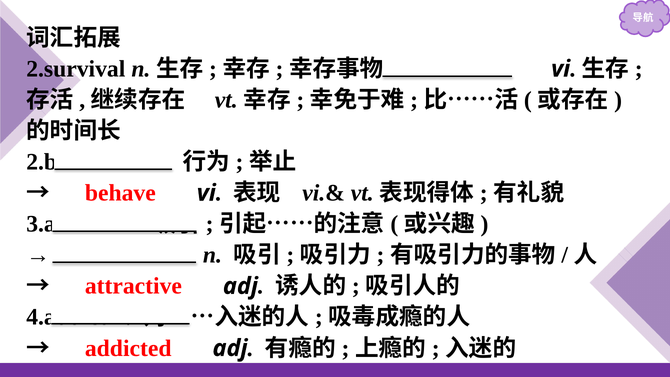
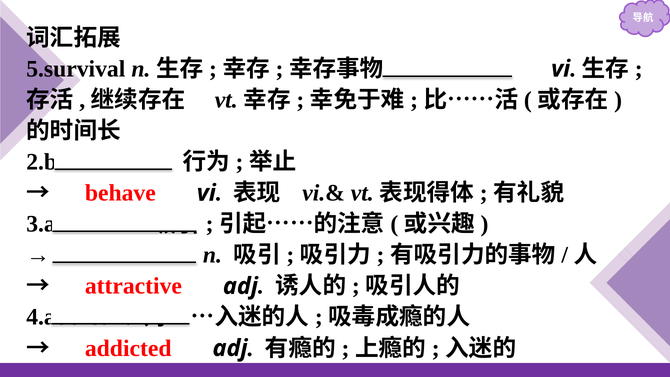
2.survival: 2.survival -> 5.survival
